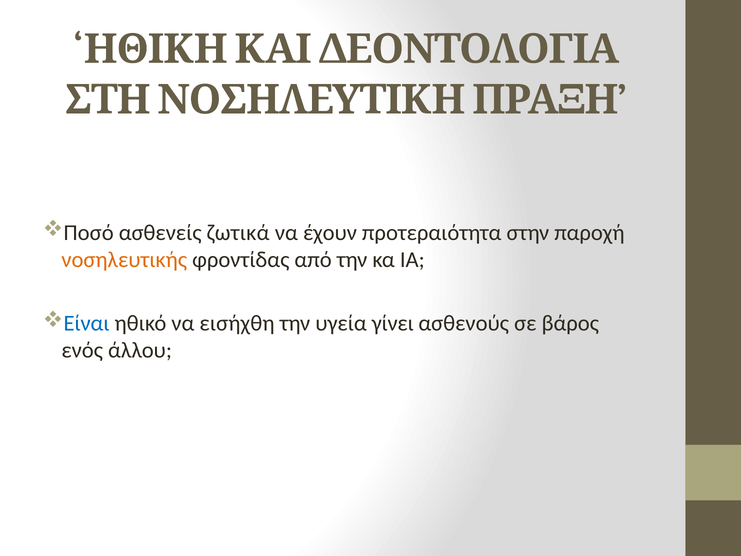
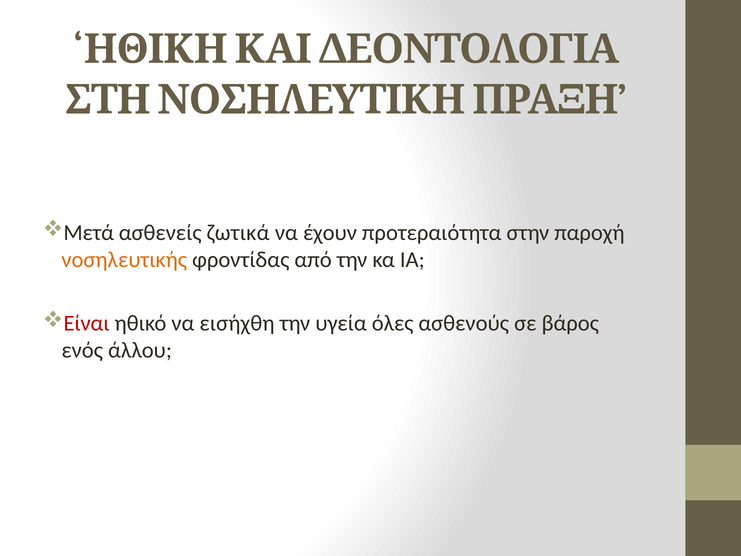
Ποσό: Ποσό -> Μετά
Είναι colour: blue -> red
γίνει: γίνει -> όλες
